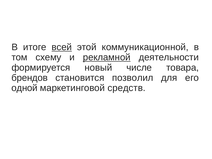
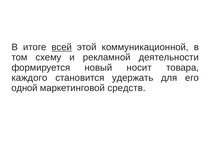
рекламной underline: present -> none
числе: числе -> носит
брендов: брендов -> каждого
позволил: позволил -> удержать
